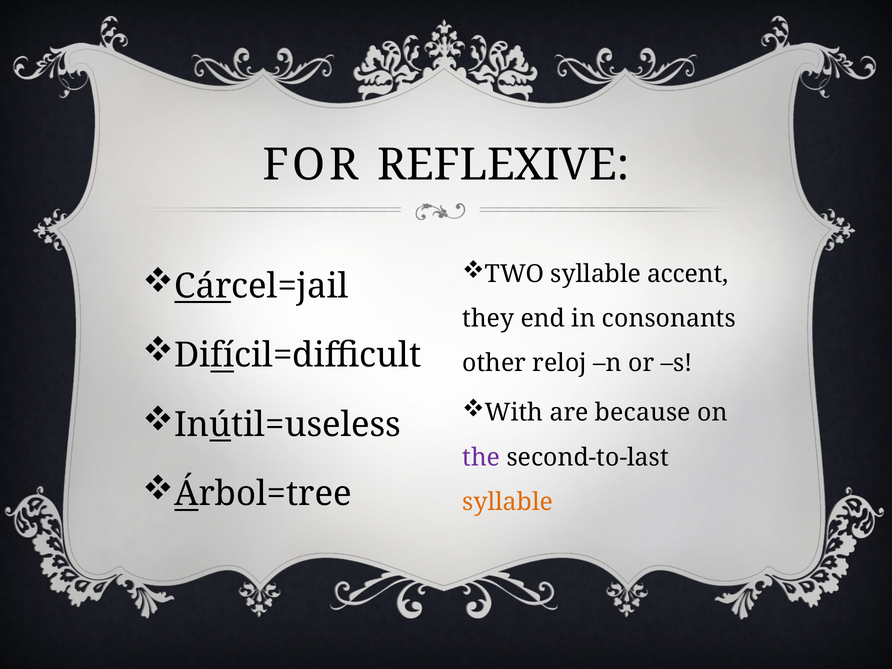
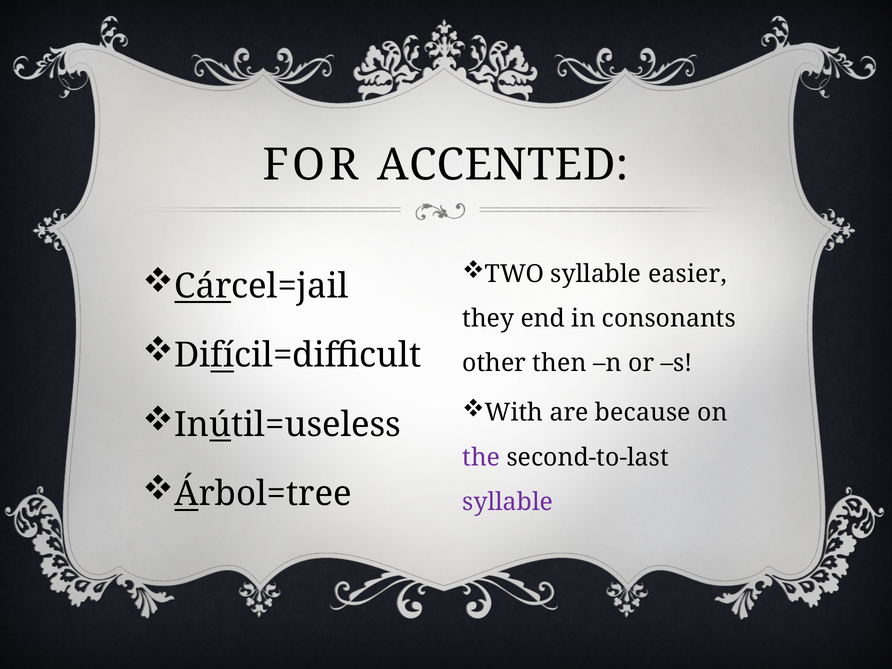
REFLEXIVE: REFLEXIVE -> ACCENTED
accent: accent -> easier
reloj: reloj -> then
syllable at (508, 502) colour: orange -> purple
